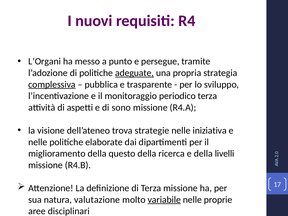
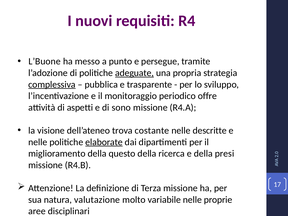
L’Organi: L’Organi -> L’Buone
periodico terza: terza -> offre
strategie: strategie -> costante
iniziativa: iniziativa -> descritte
elaborate underline: none -> present
livelli: livelli -> presi
variabile underline: present -> none
